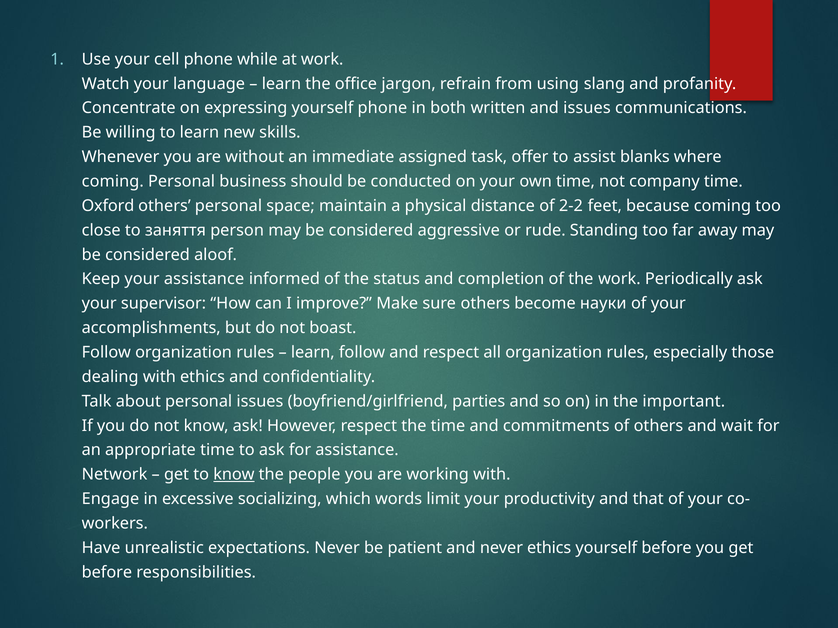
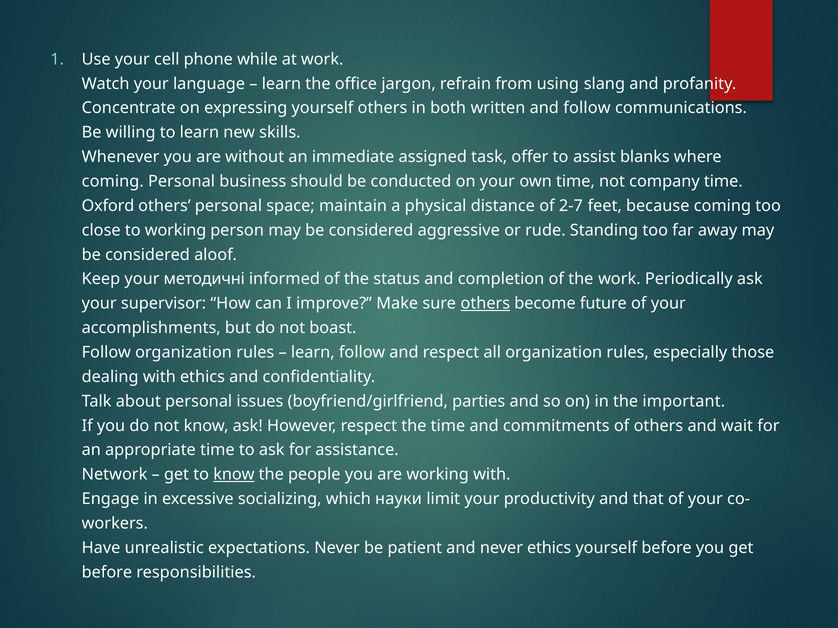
yourself phone: phone -> others
and issues: issues -> follow
2-2: 2-2 -> 2-7
to заняття: заняття -> working
your assistance: assistance -> методичні
others at (485, 304) underline: none -> present
науки: науки -> future
words: words -> науки
